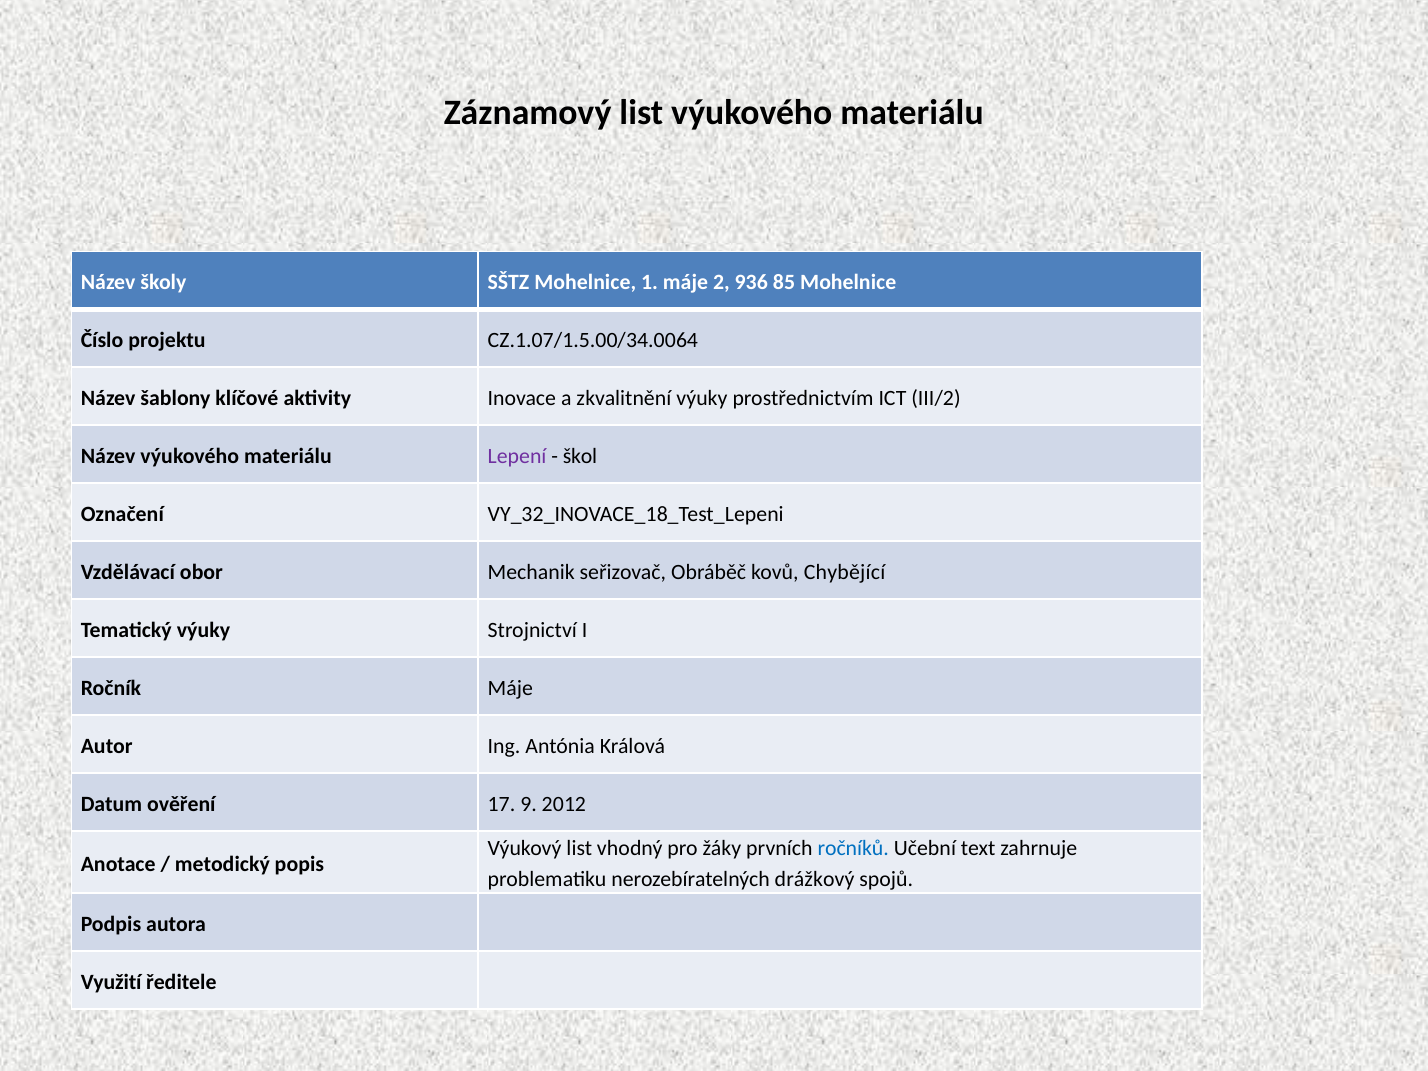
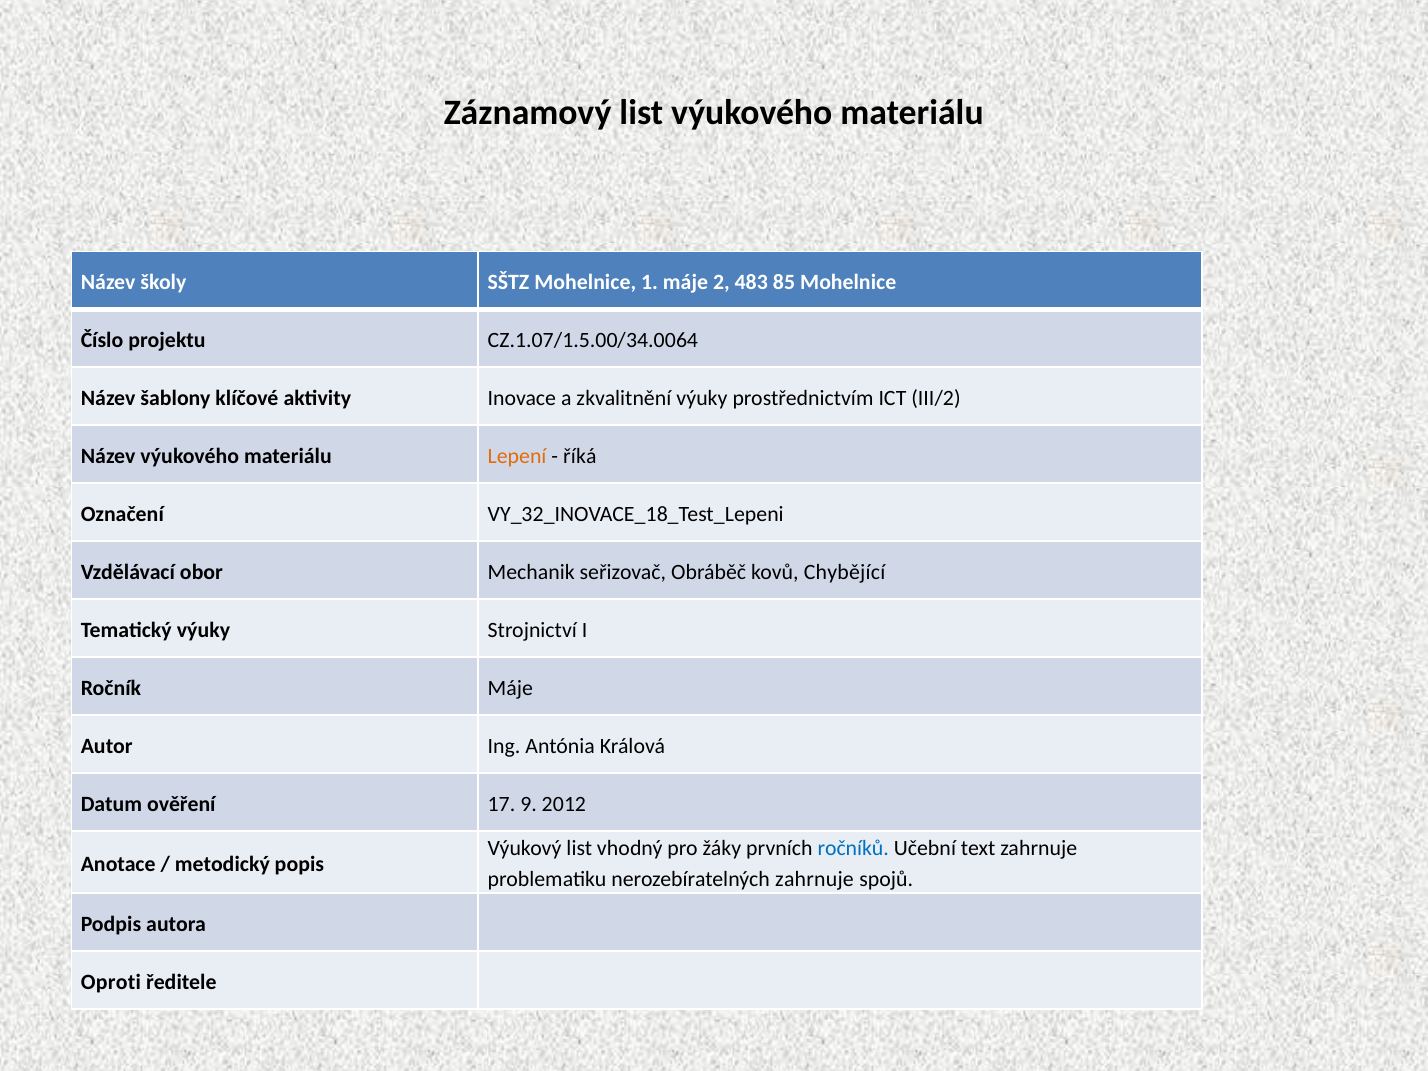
936: 936 -> 483
Lepení colour: purple -> orange
škol: škol -> říká
nerozebíratelných drážkový: drážkový -> zahrnuje
Využití: Využití -> Oproti
